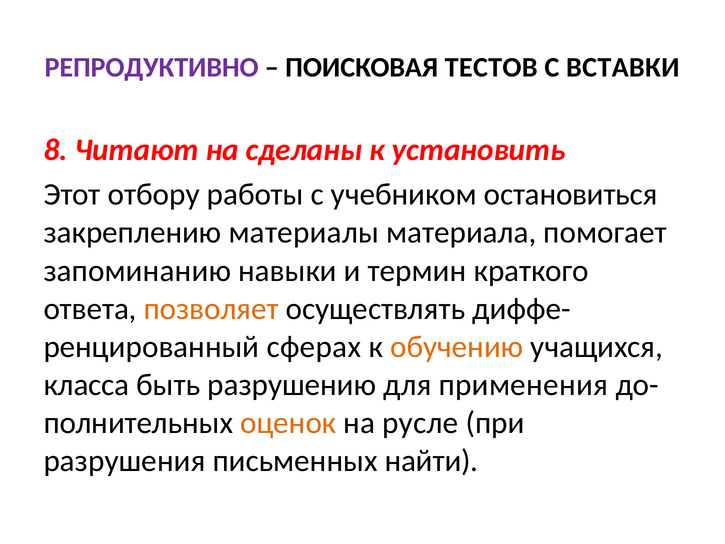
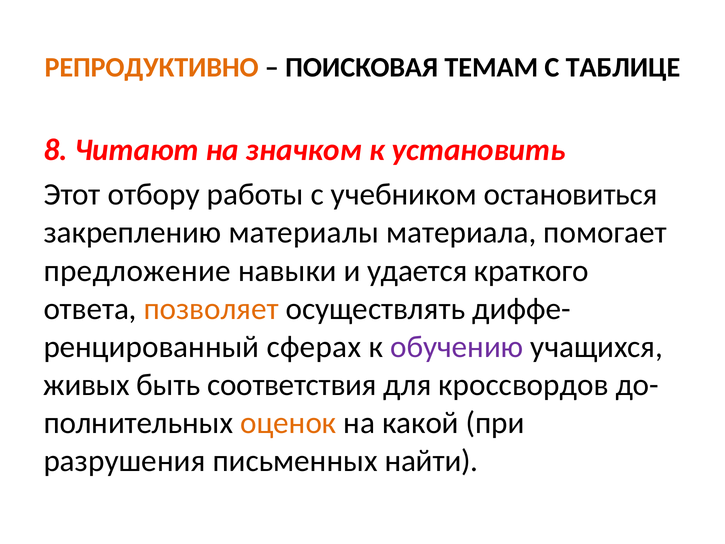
РЕПРОДУКТИВНО colour: purple -> orange
ТЕСТОВ: ТЕСТОВ -> ТЕМАМ
ВСТАВКИ: ВСТАВКИ -> ТАБЛИЦЕ
сделаны: сделаны -> значком
запоминанию: запоминанию -> предложение
термин: термин -> удается
обучению colour: orange -> purple
класса: класса -> живых
разрушению: разрушению -> соответствия
применения: применения -> кроссвордов
русле: русле -> какой
